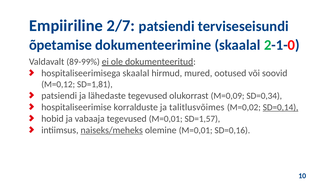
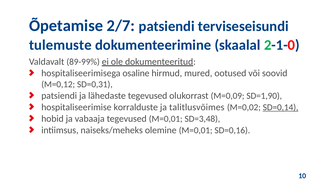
Empiiriline: Empiiriline -> Õpetamise
õpetamise: õpetamise -> tulemuste
hospitaliseerimisega skaalal: skaalal -> osaline
SD=1,81: SD=1,81 -> SD=0,31
SD=0,34: SD=0,34 -> SD=1,90
SD=1,57: SD=1,57 -> SD=3,48
naiseks/meheks underline: present -> none
